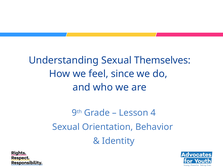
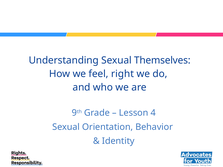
since: since -> right
